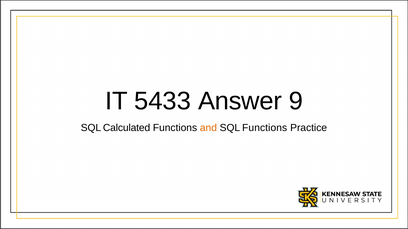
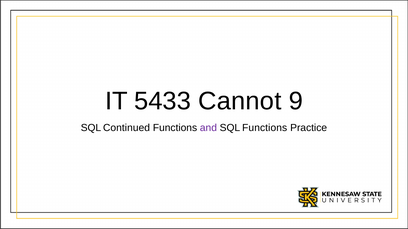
Answer: Answer -> Cannot
Calculated: Calculated -> Continued
and colour: orange -> purple
